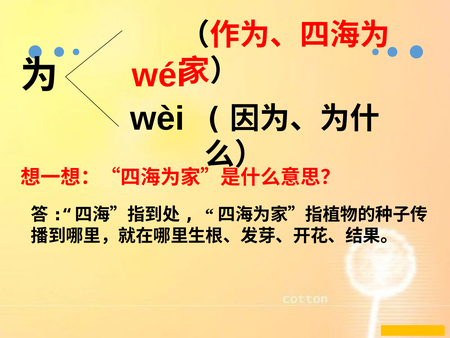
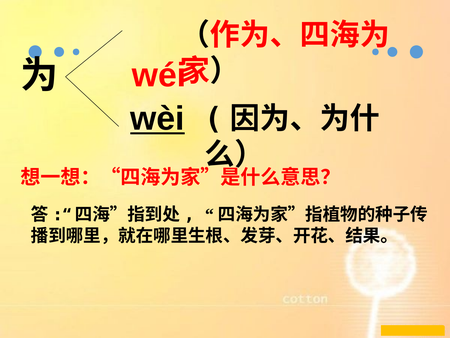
wèi underline: none -> present
